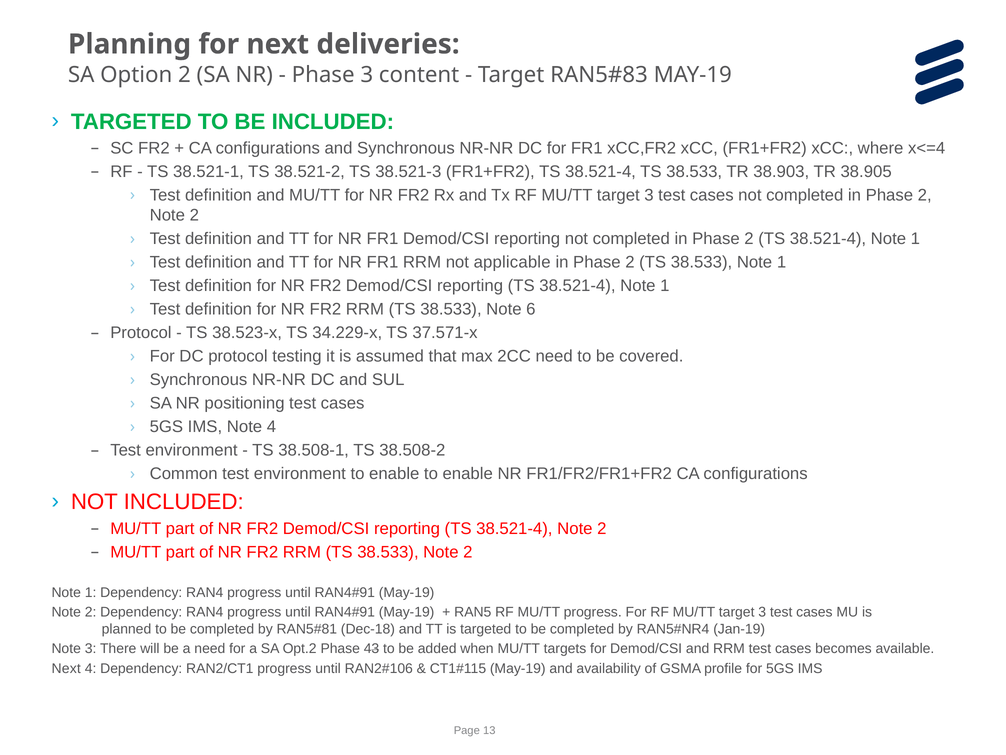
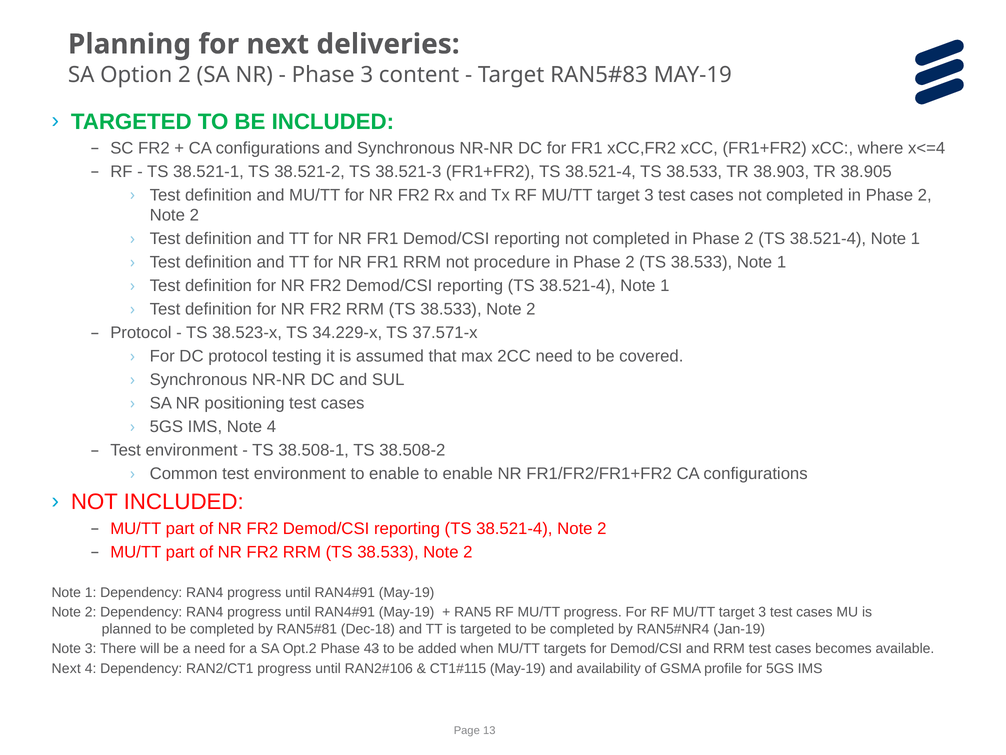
applicable: applicable -> procedure
6 at (531, 309): 6 -> 2
